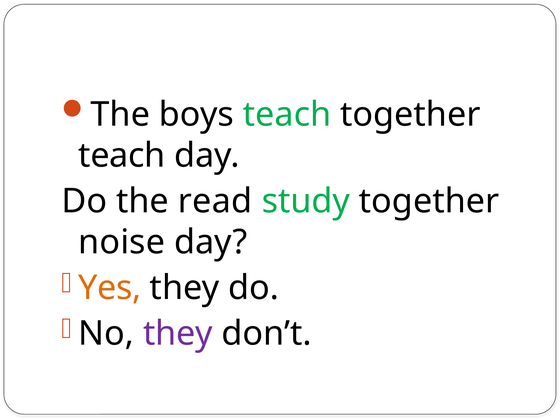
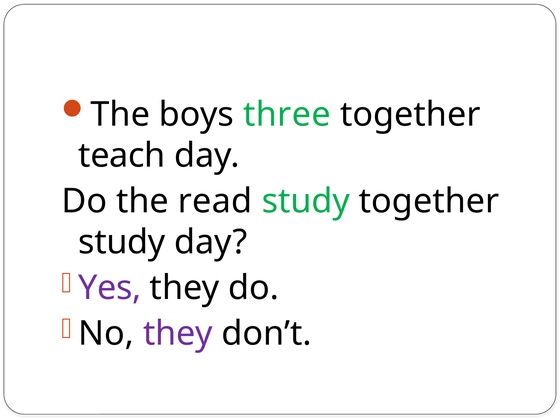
boys teach: teach -> three
noise at (122, 242): noise -> study
Yes colour: orange -> purple
